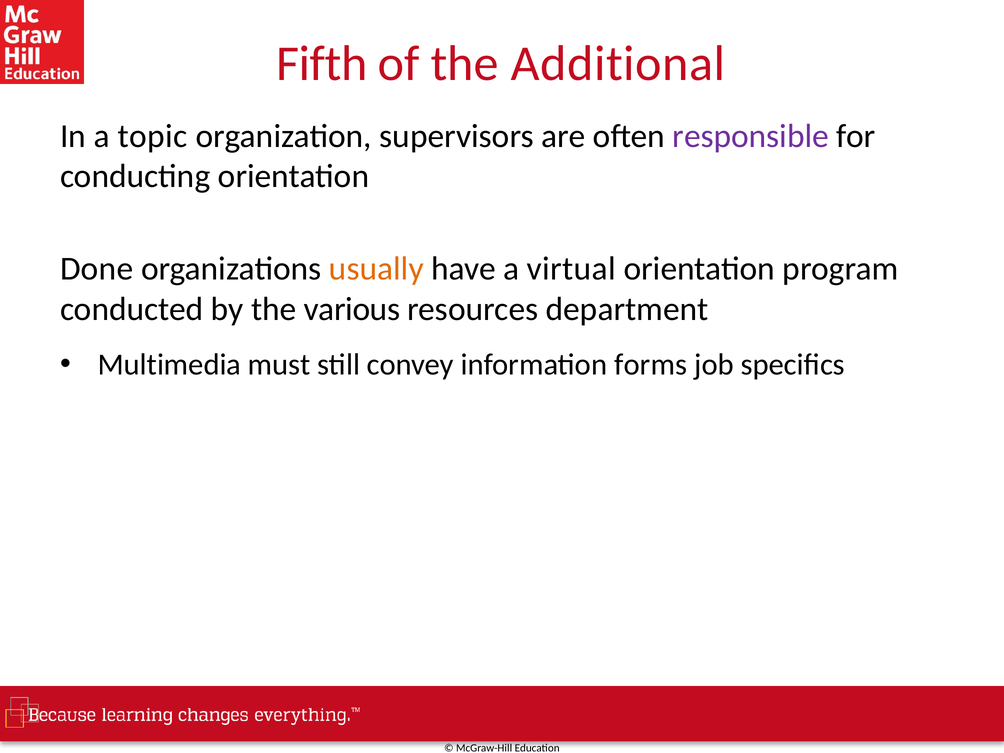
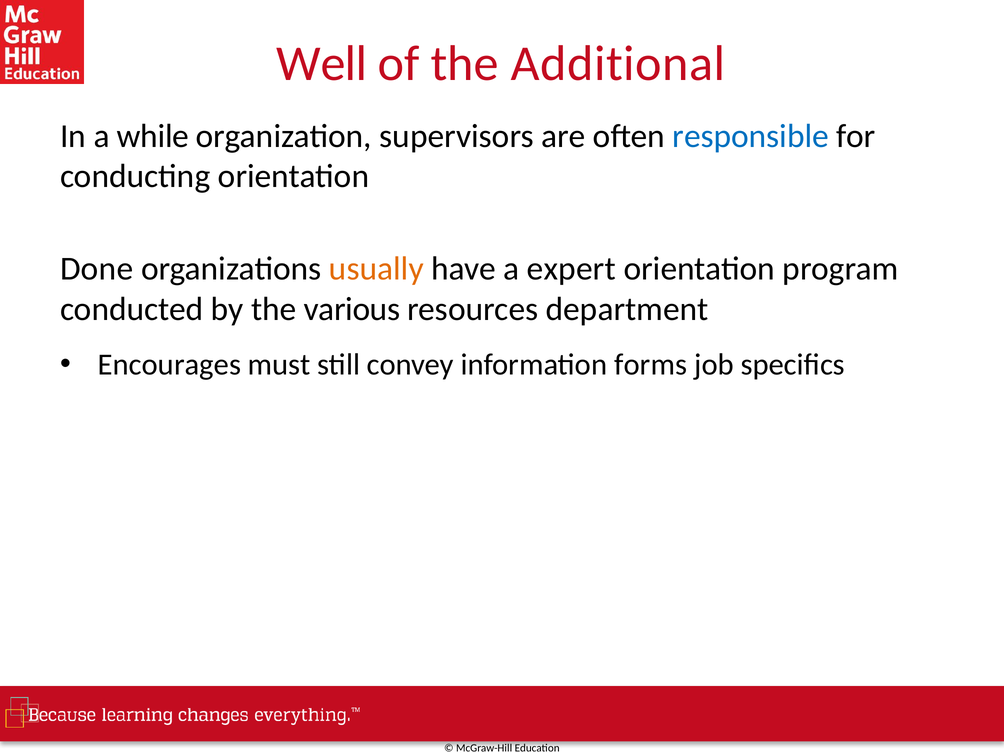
Fifth: Fifth -> Well
topic: topic -> while
responsible colour: purple -> blue
virtual: virtual -> expert
Multimedia: Multimedia -> Encourages
